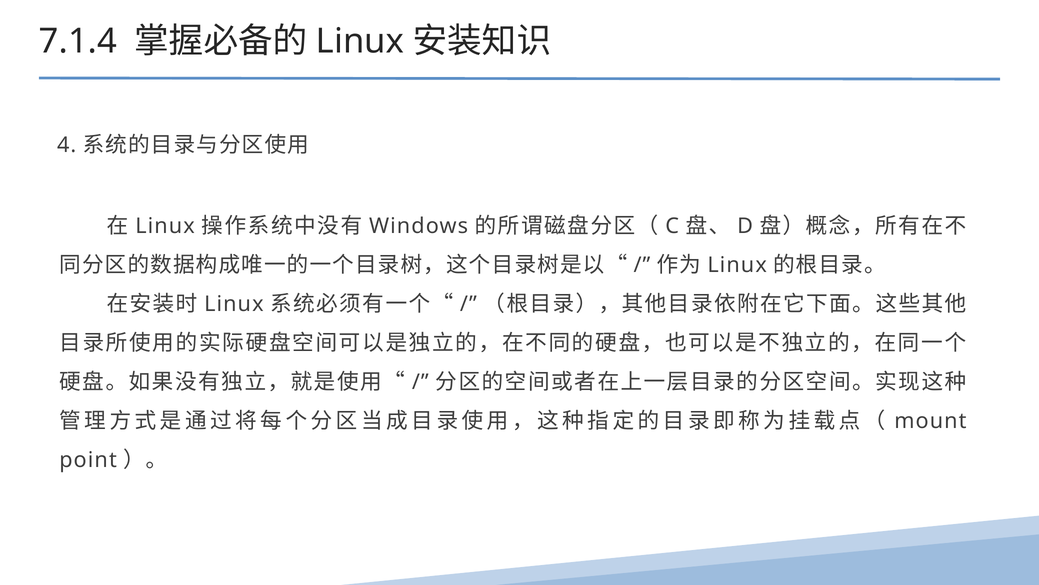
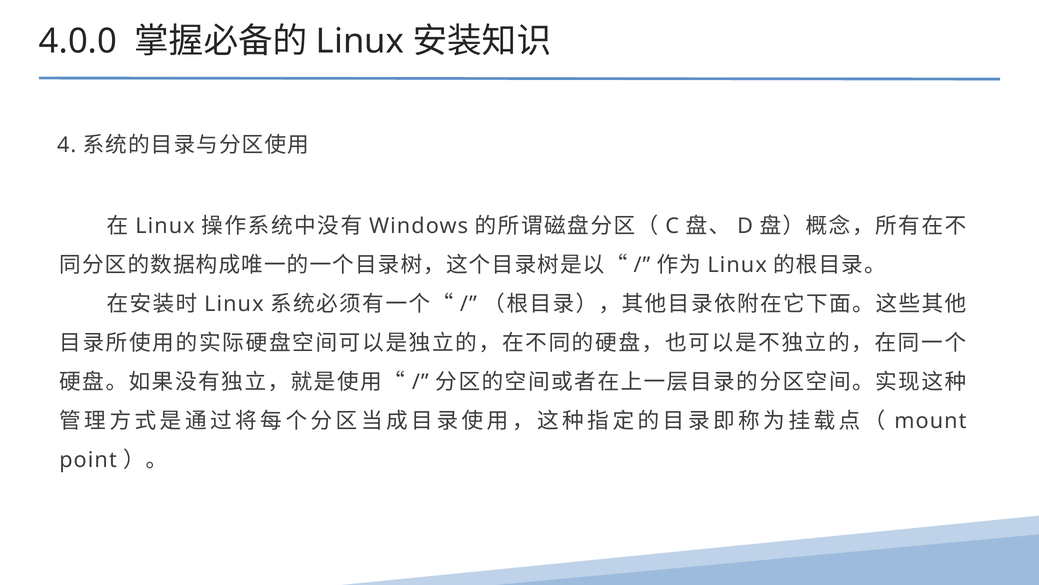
7.1.4: 7.1.4 -> 4.0.0
